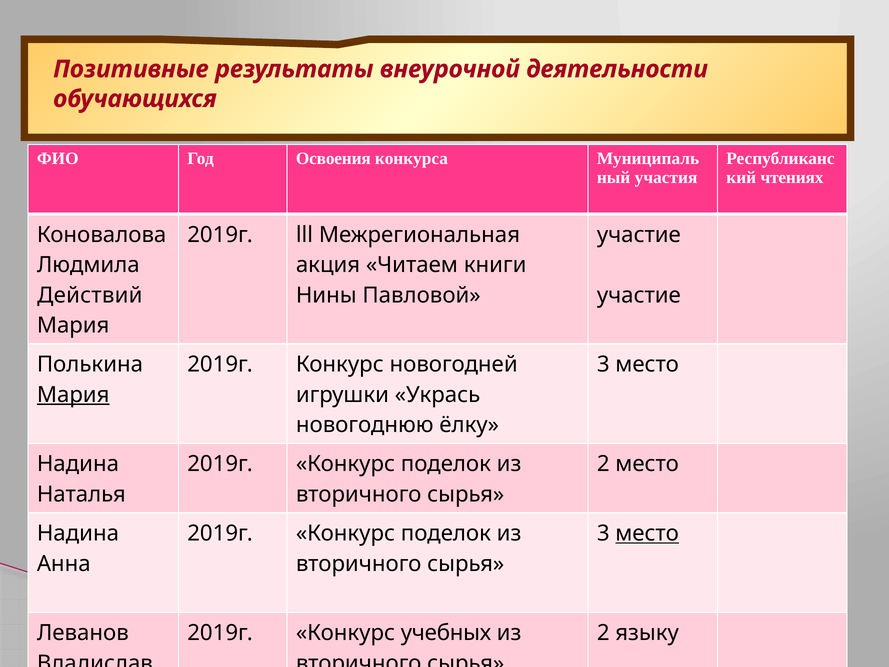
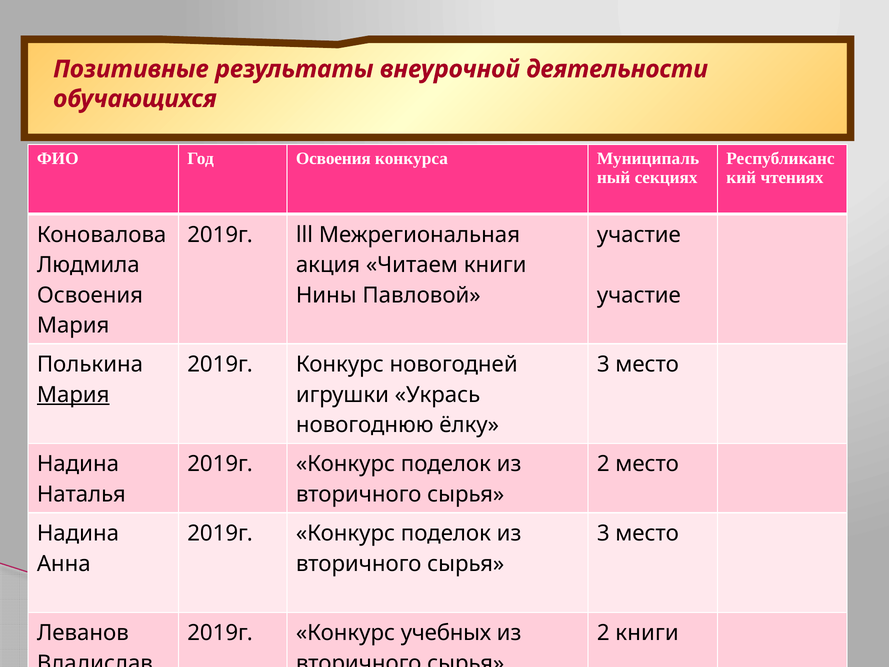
участия: участия -> секциях
Действий at (90, 295): Действий -> Освоения
место at (647, 533) underline: present -> none
2 языку: языку -> книги
